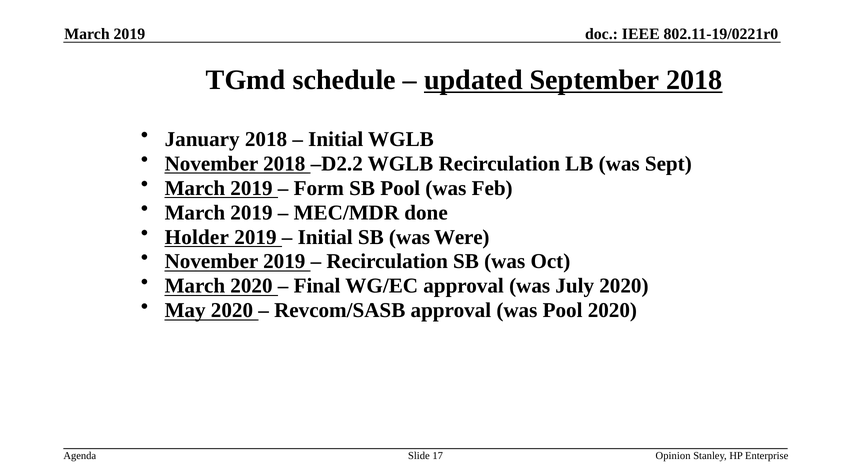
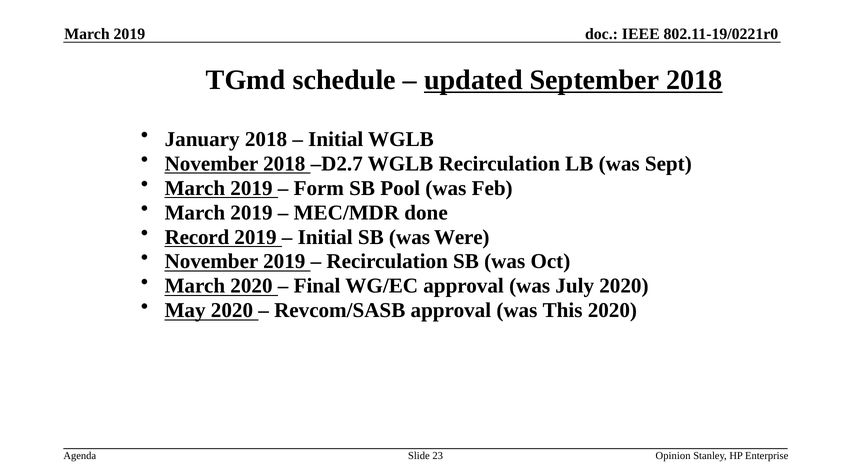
D2.2: D2.2 -> D2.7
Holder: Holder -> Record
was Pool: Pool -> This
17: 17 -> 23
